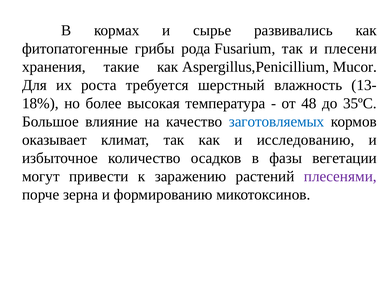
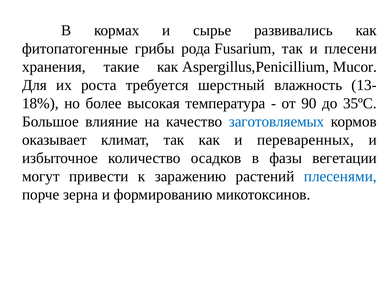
48: 48 -> 90
исследованию: исследованию -> переваренных
плесенями colour: purple -> blue
